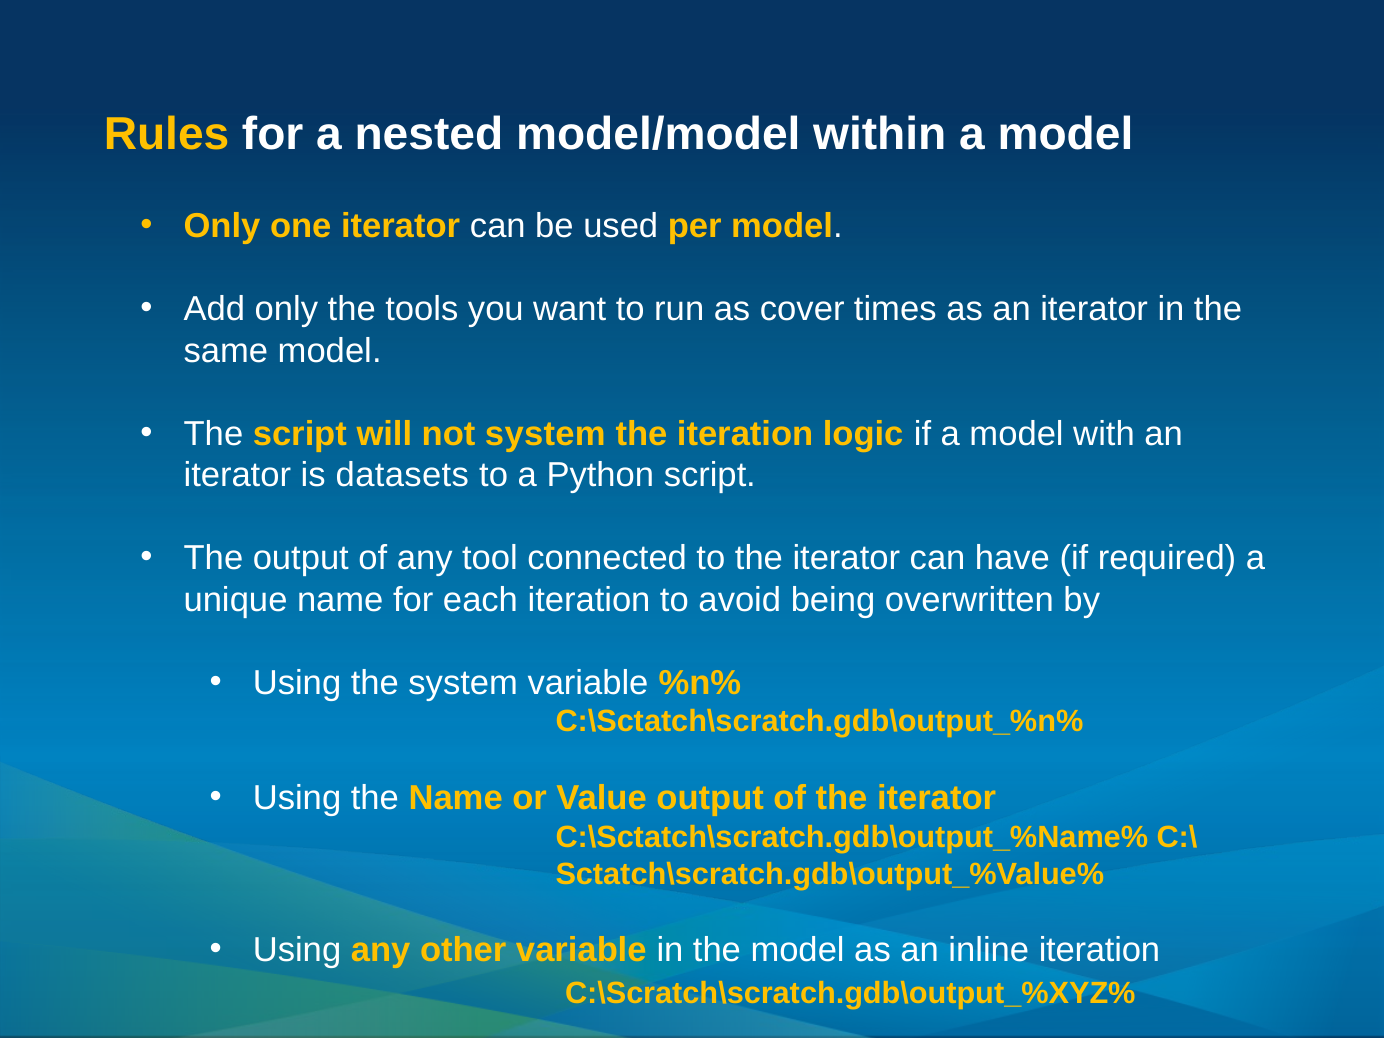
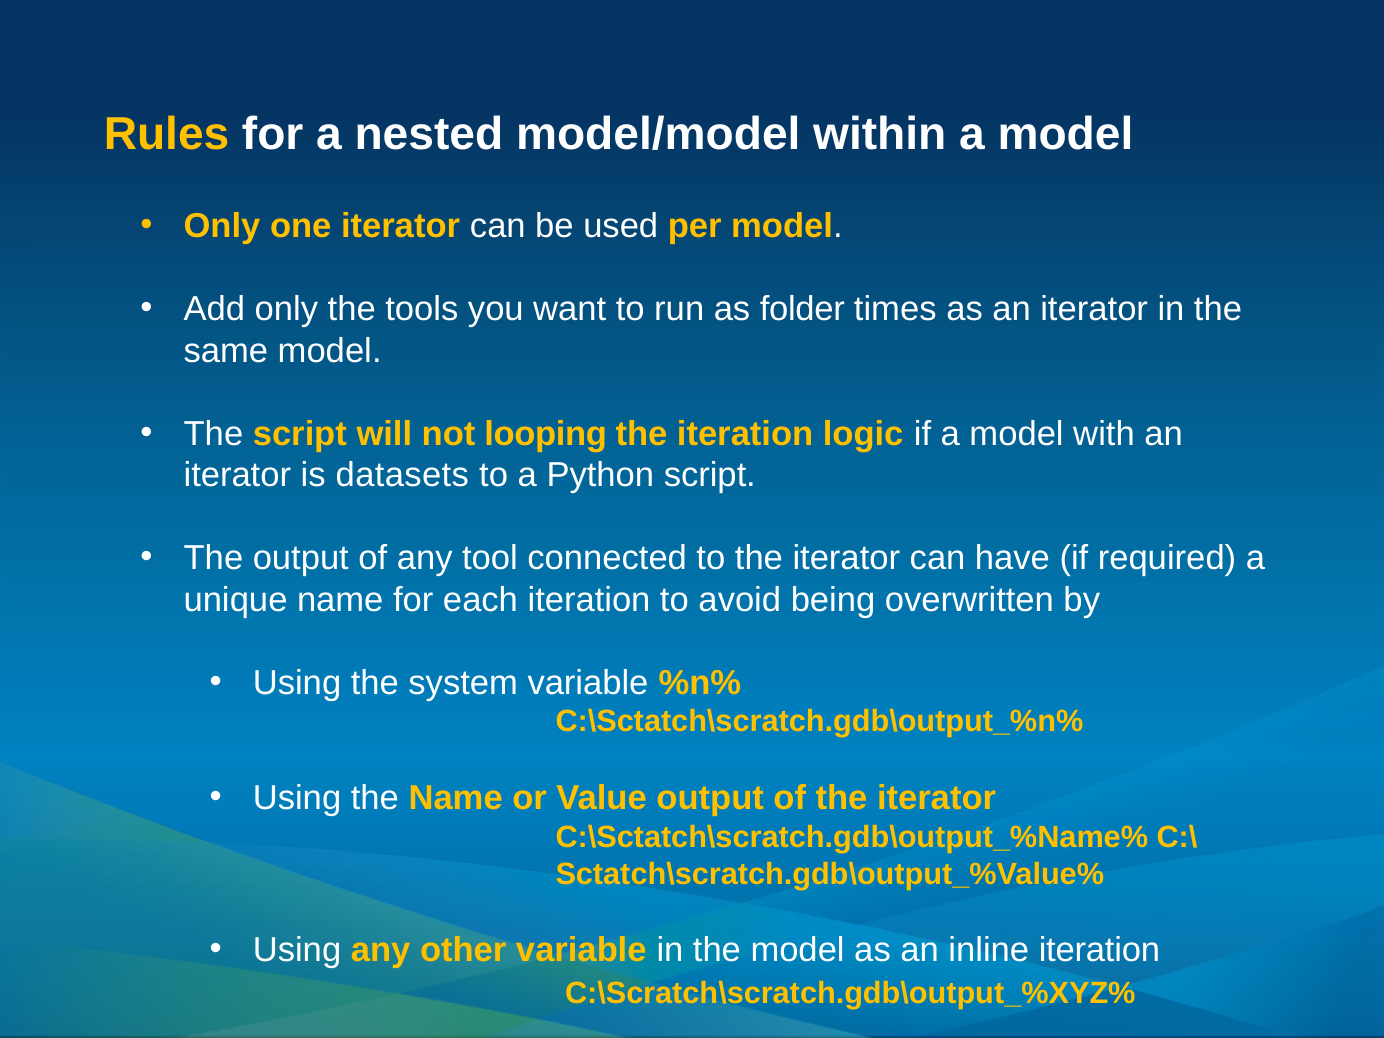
cover: cover -> folder
not system: system -> looping
